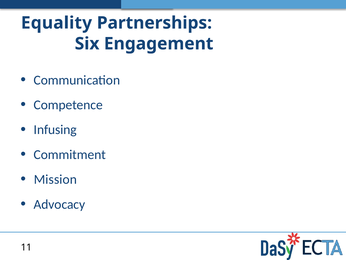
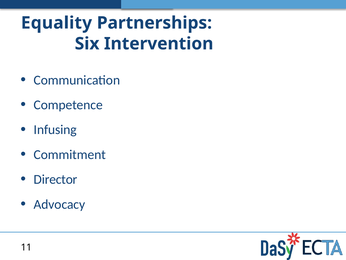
Engagement: Engagement -> Intervention
Mission: Mission -> Director
